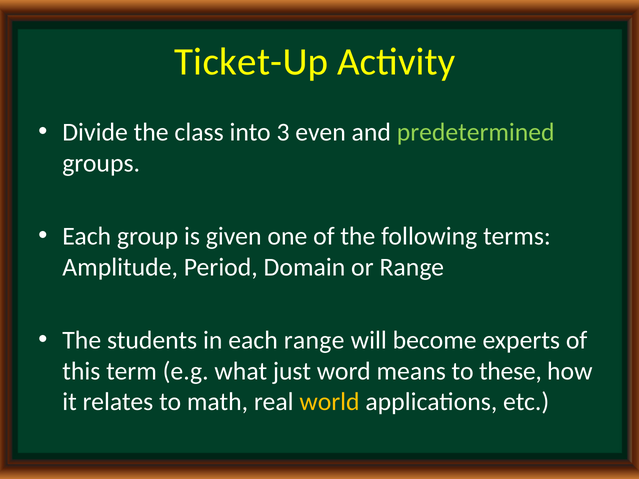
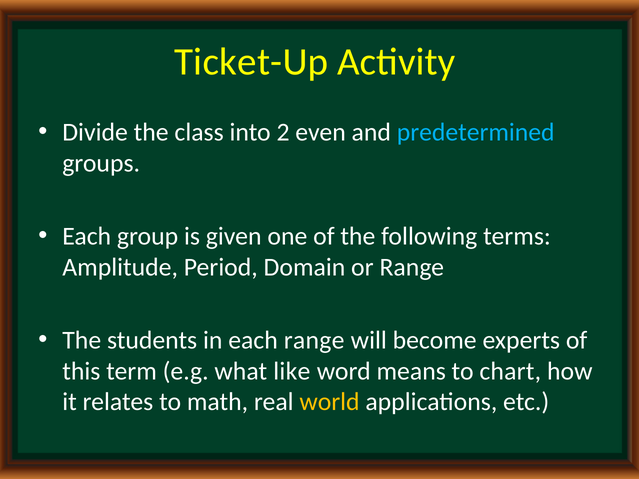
3: 3 -> 2
predetermined colour: light green -> light blue
just: just -> like
these: these -> chart
